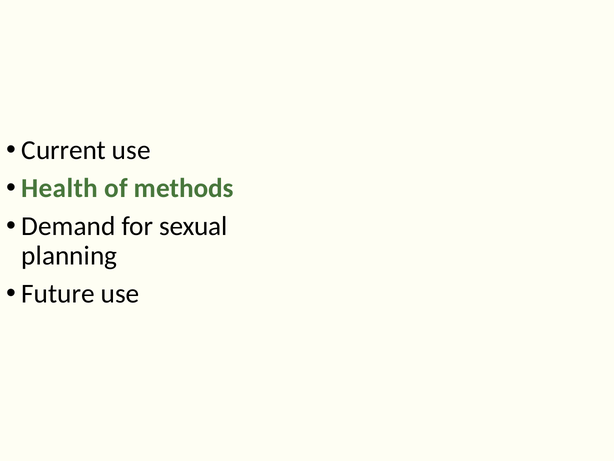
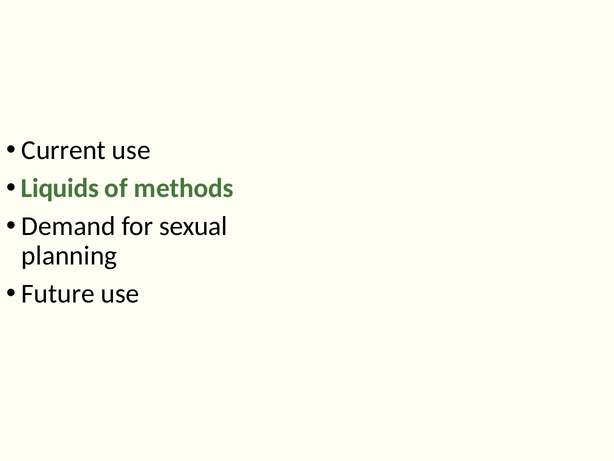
Health: Health -> Liquids
